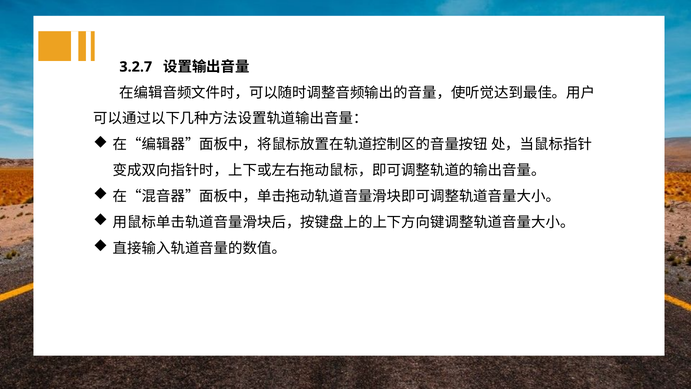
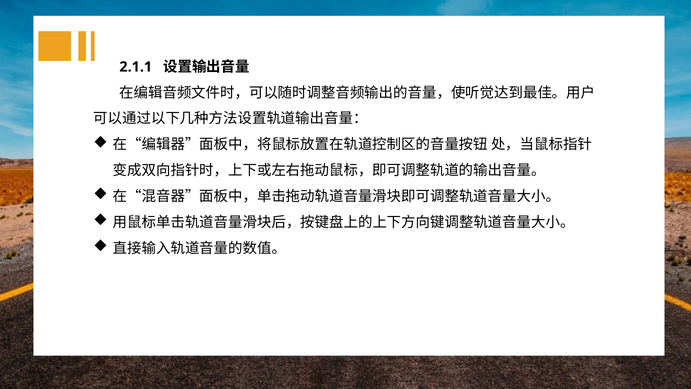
3.2.7: 3.2.7 -> 2.1.1
